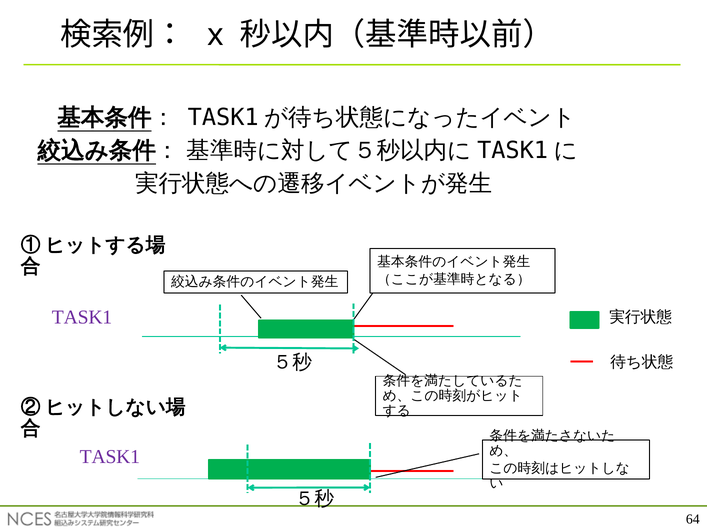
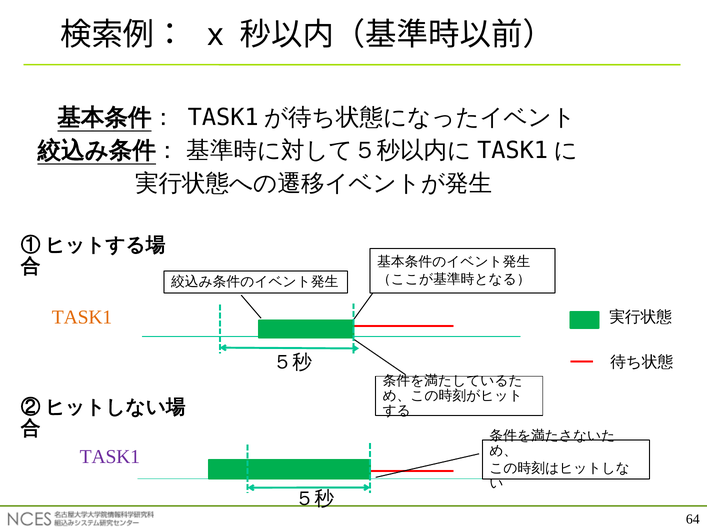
TASK1 at (82, 317) colour: purple -> orange
